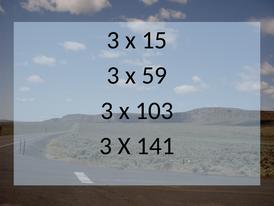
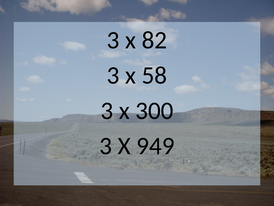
15: 15 -> 82
59: 59 -> 58
103: 103 -> 300
141: 141 -> 949
